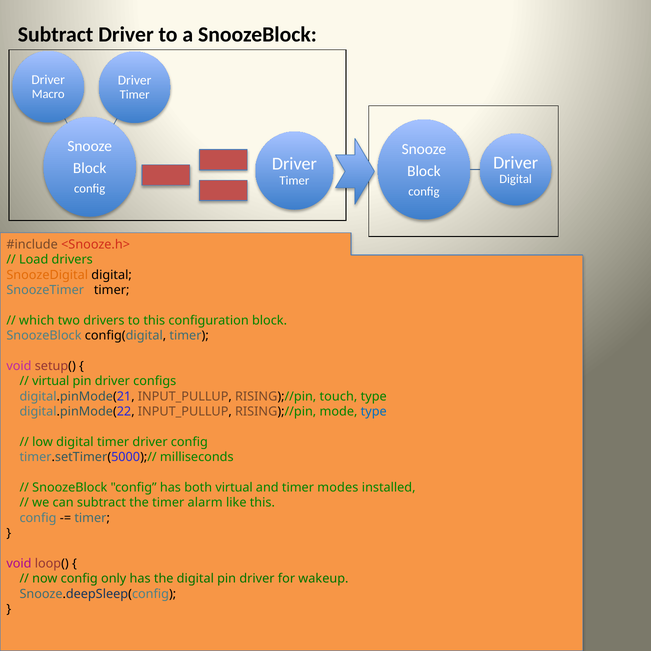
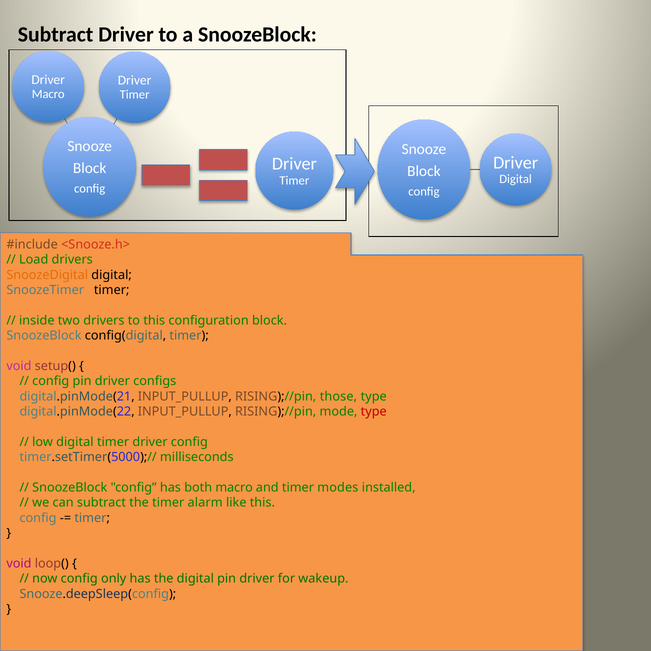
which: which -> inside
virtual at (51, 381): virtual -> config
touch: touch -> those
type at (374, 412) colour: blue -> red
both virtual: virtual -> macro
